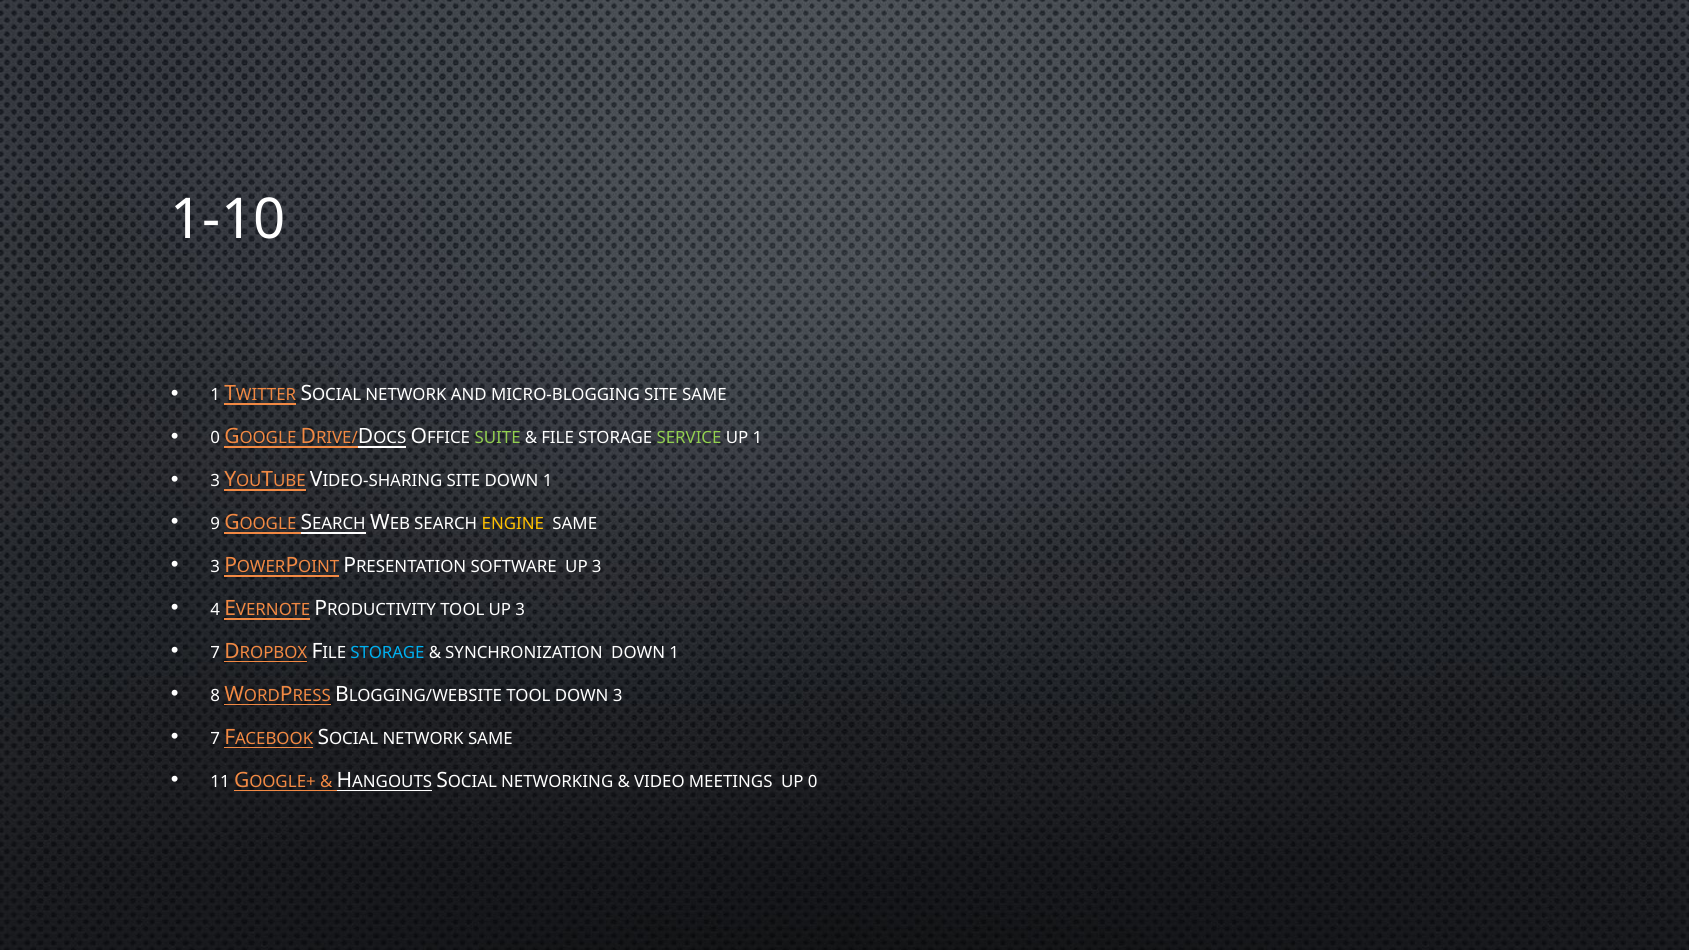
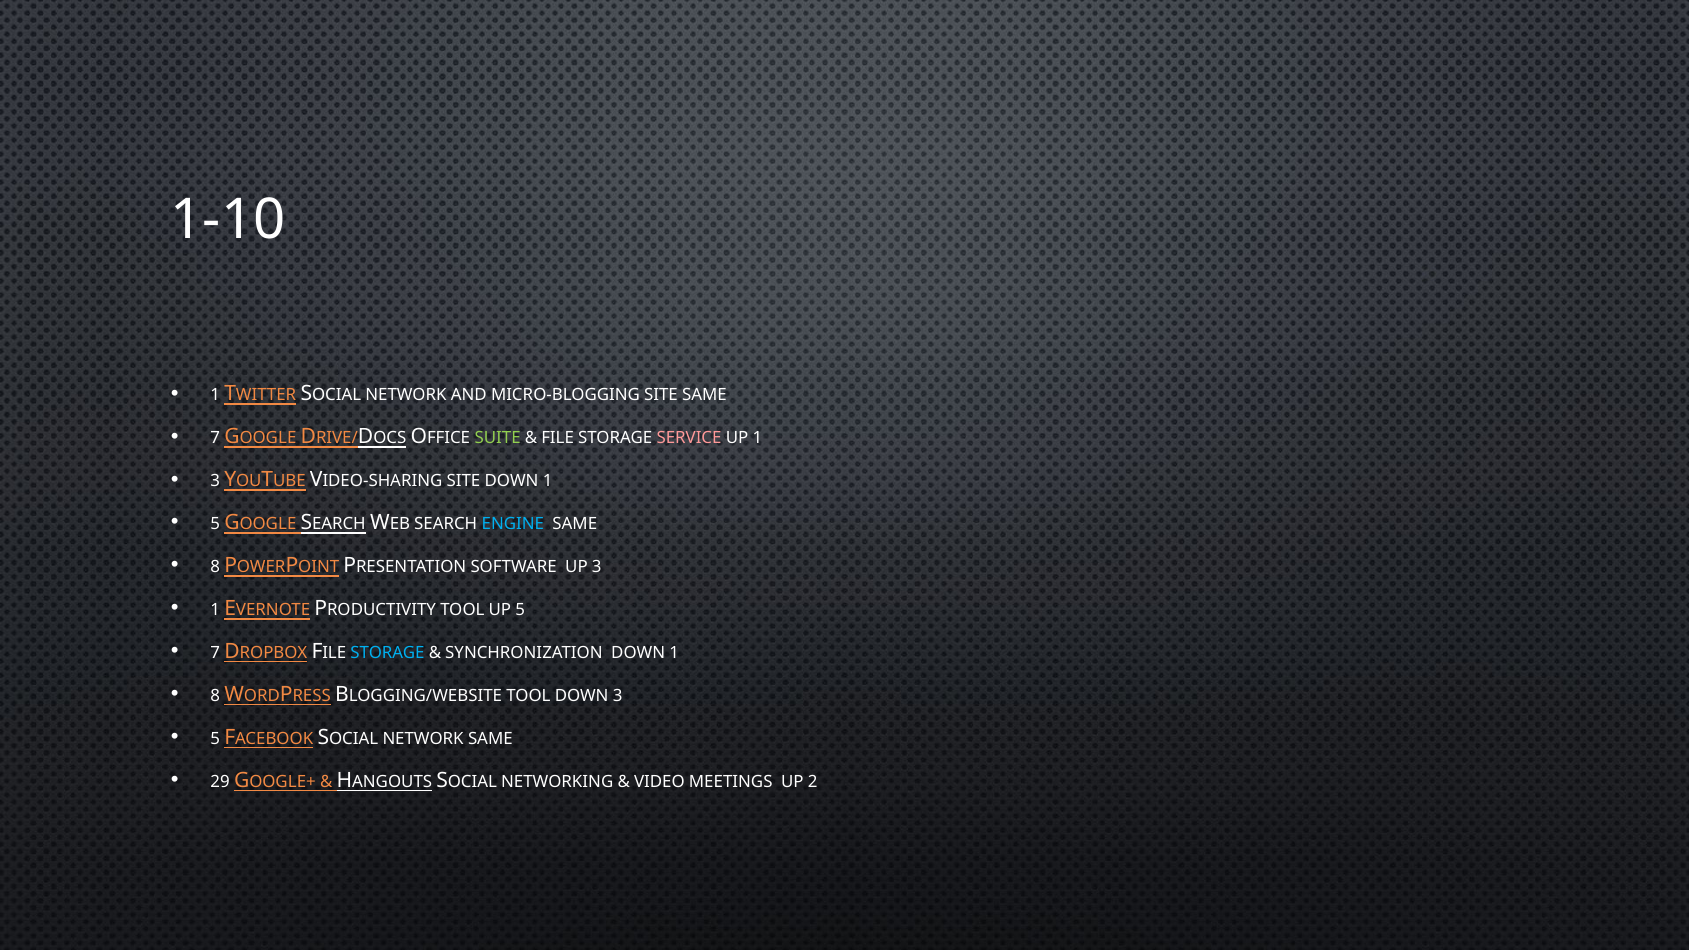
0 at (215, 438): 0 -> 7
SERVICE colour: light green -> pink
9 at (215, 524): 9 -> 5
ENGINE colour: yellow -> light blue
3 at (215, 567): 3 -> 8
4 at (215, 610): 4 -> 1
TOOL UP 3: 3 -> 5
7 at (215, 739): 7 -> 5
11: 11 -> 29
UP 0: 0 -> 2
